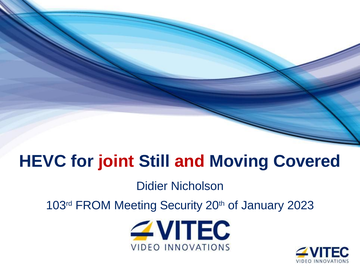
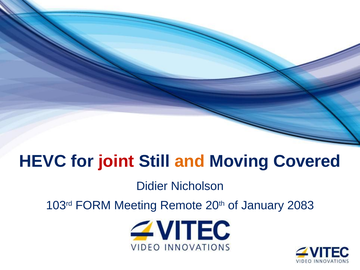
and colour: red -> orange
FROM: FROM -> FORM
Security: Security -> Remote
2023: 2023 -> 2083
